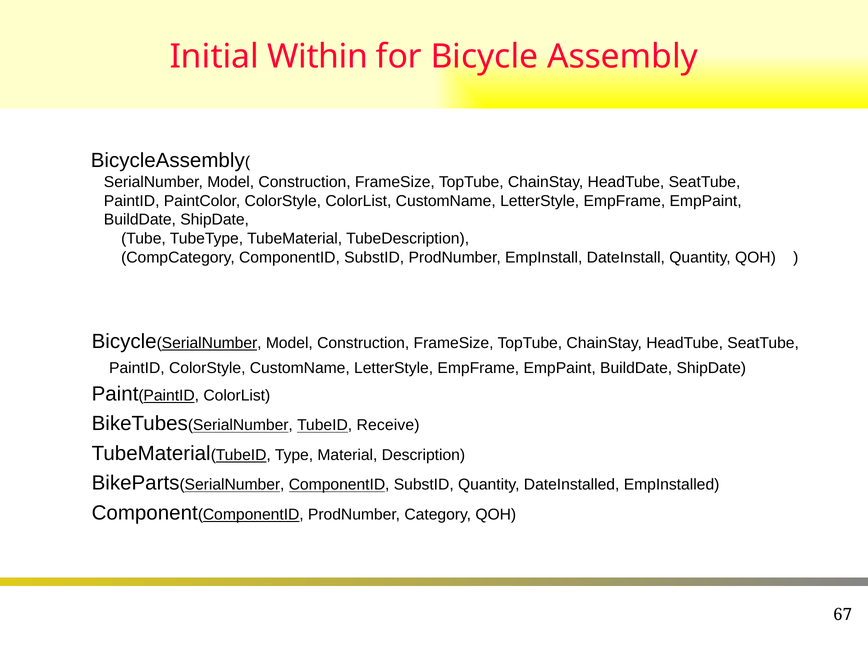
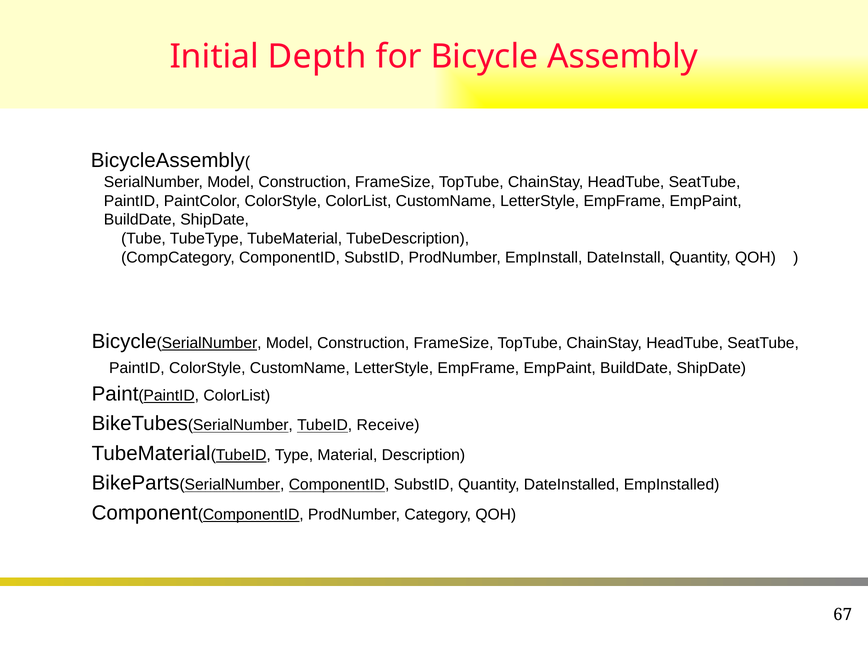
Within: Within -> Depth
